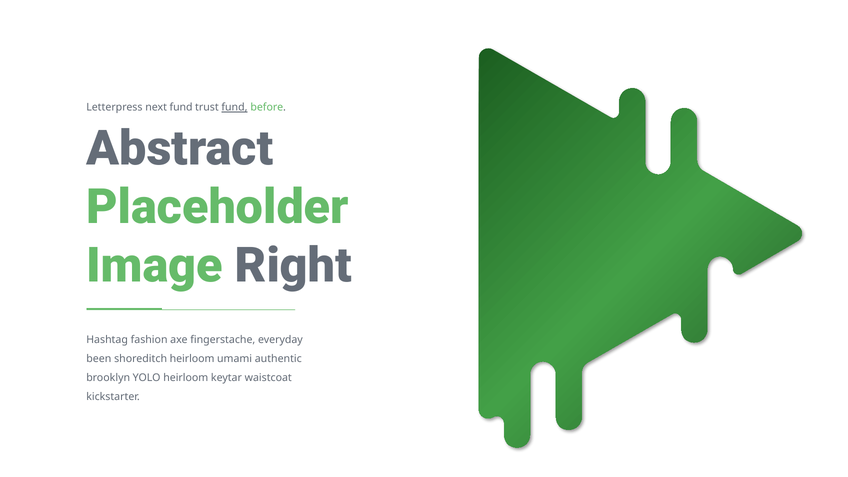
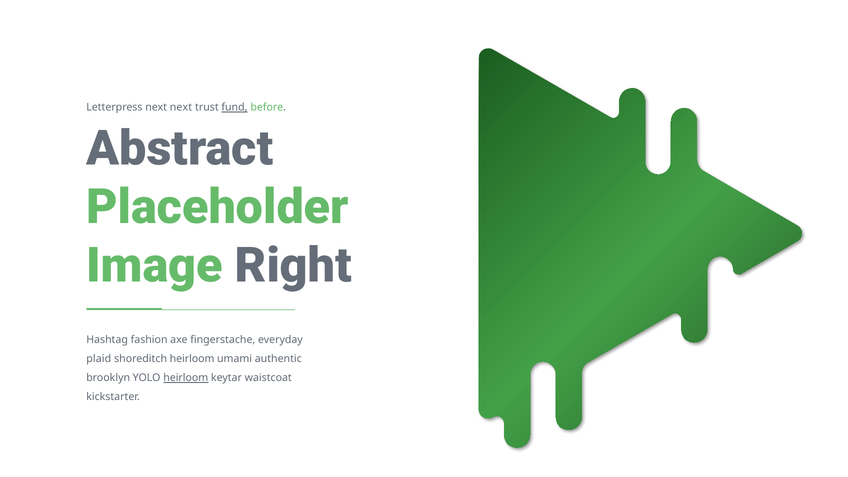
next fund: fund -> next
been: been -> plaid
heirloom at (186, 378) underline: none -> present
